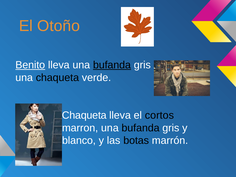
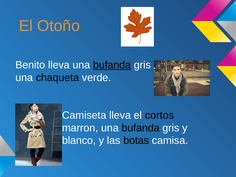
Benito underline: present -> none
Chaqueta at (84, 115): Chaqueta -> Camiseta
marrón: marrón -> camisa
